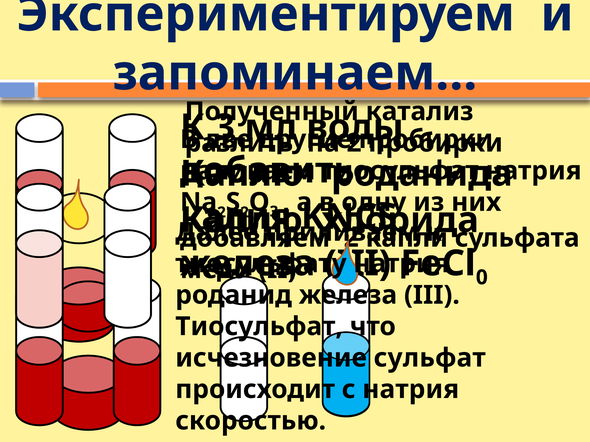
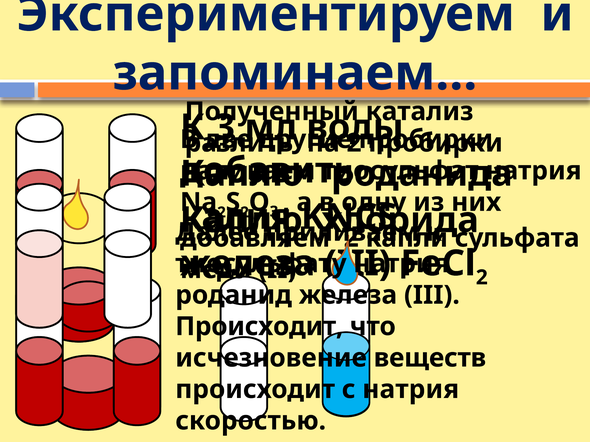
0 at (482, 278): 0 -> 2
Тиосульфат at (259, 327): Тиосульфат -> Происходит
сульфат: сульфат -> веществ
